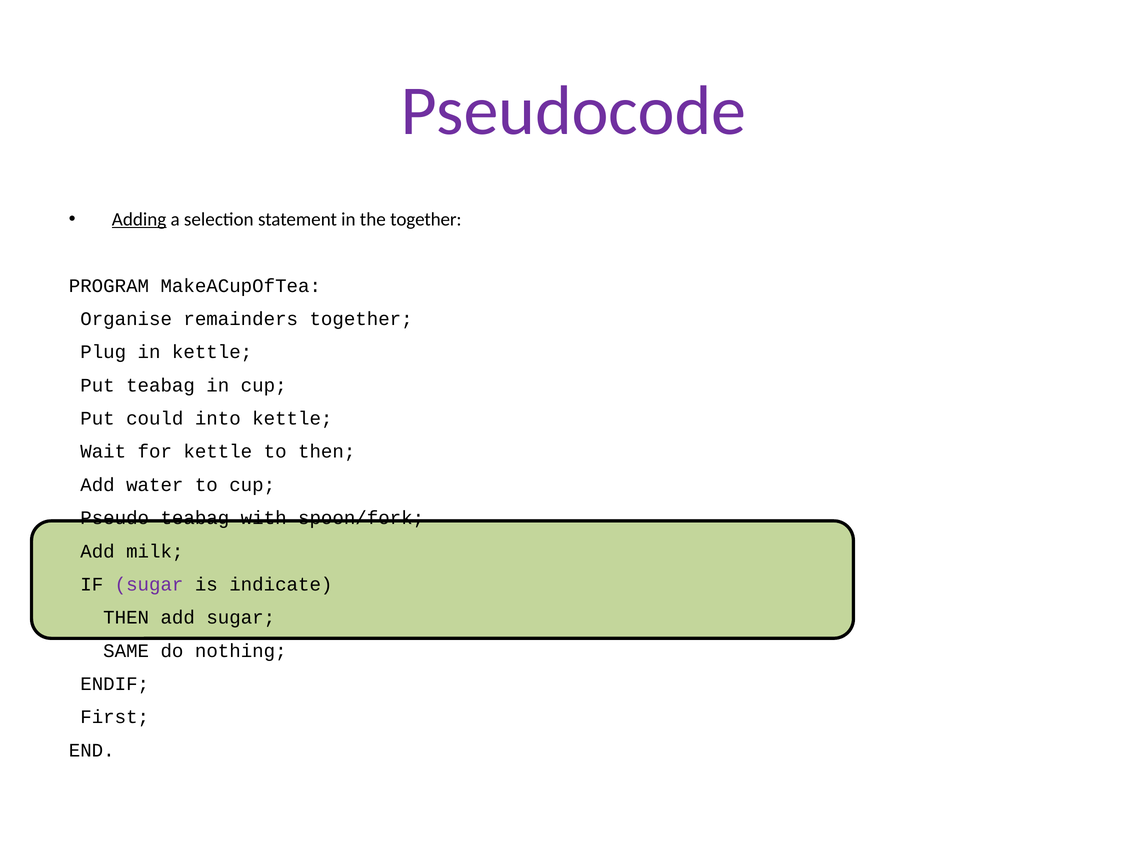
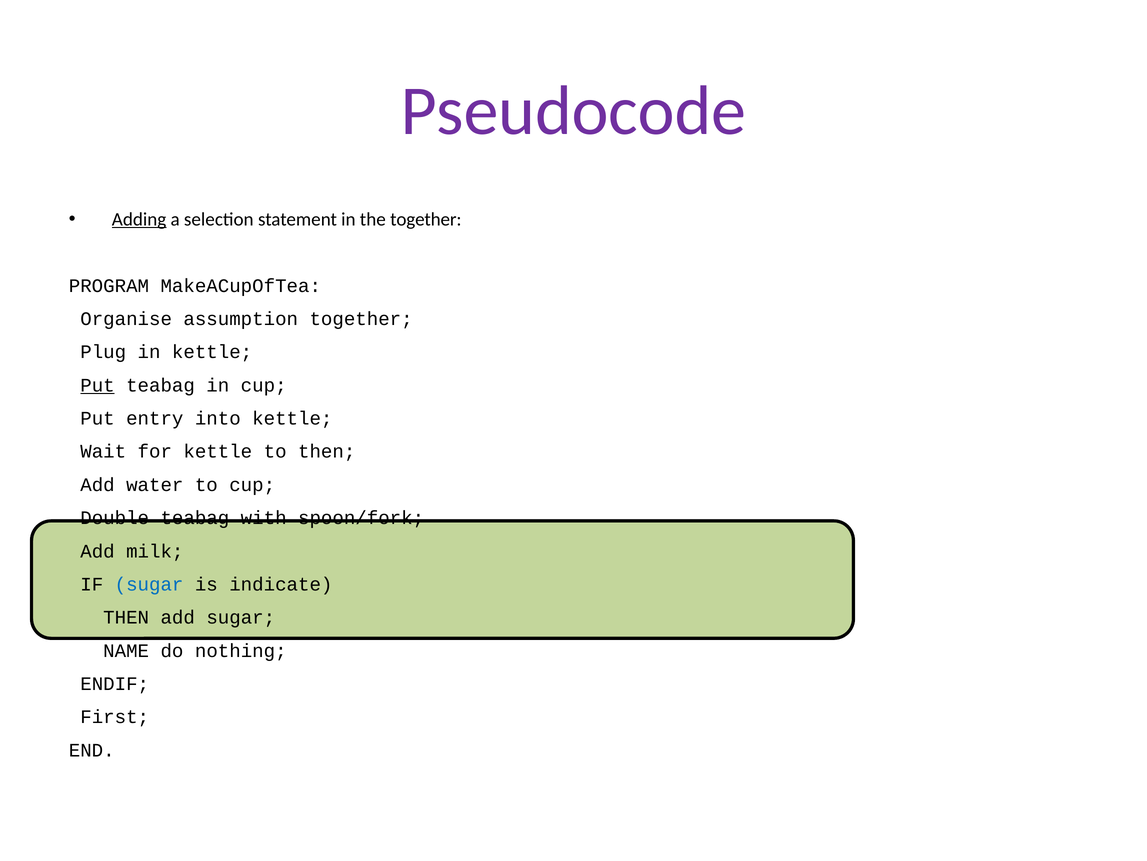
remainders: remainders -> assumption
Put at (97, 385) underline: none -> present
could: could -> entry
Pseudo: Pseudo -> Double
sugar at (149, 584) colour: purple -> blue
SAME: SAME -> NAME
